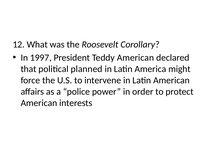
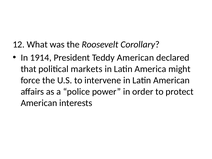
1997: 1997 -> 1914
planned: planned -> markets
